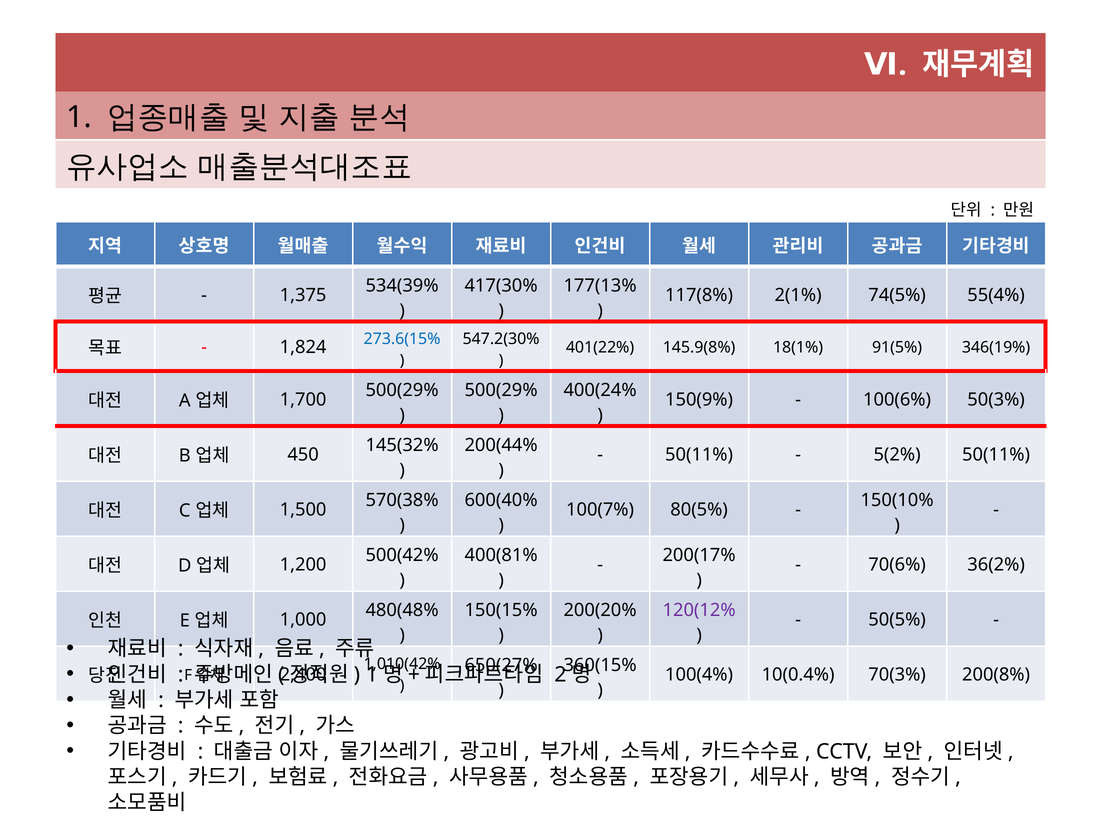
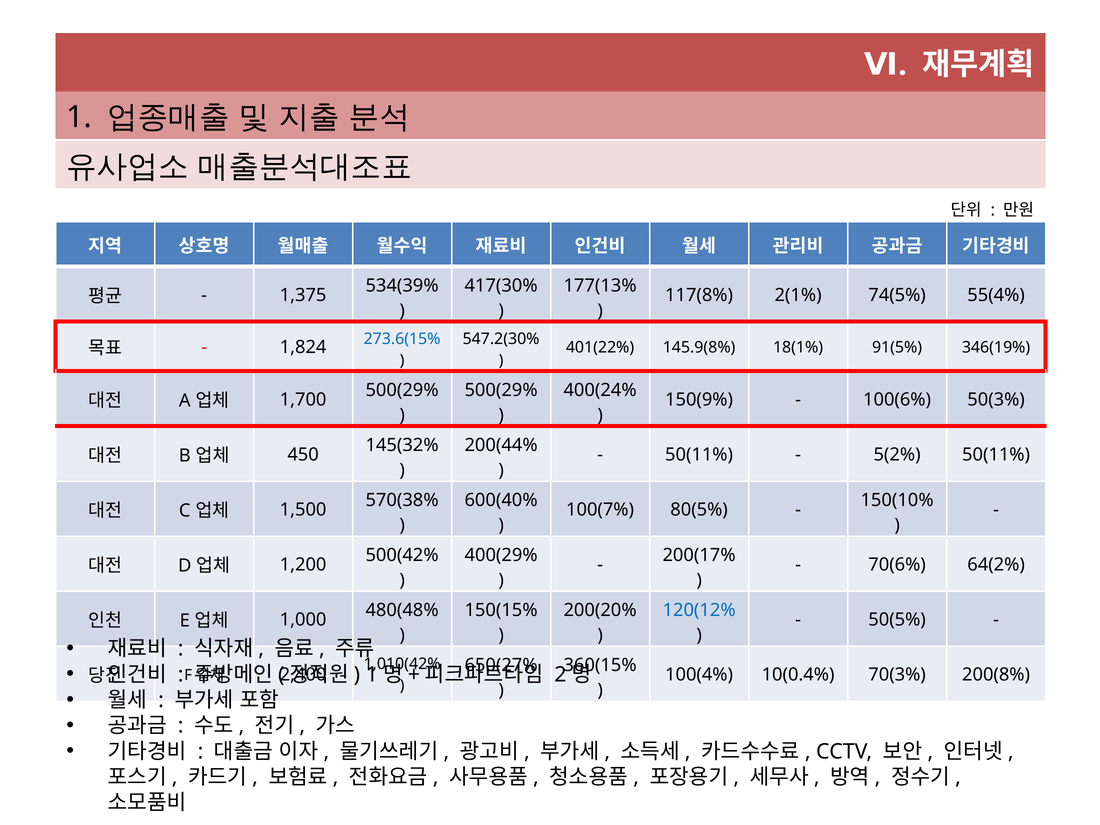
400(81%: 400(81% -> 400(29%
36(2%: 36(2% -> 64(2%
120(12% colour: purple -> blue
